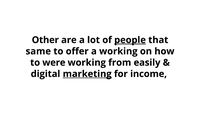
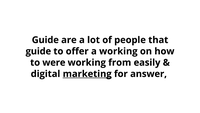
Other at (45, 40): Other -> Guide
people underline: present -> none
same at (38, 51): same -> guide
income: income -> answer
